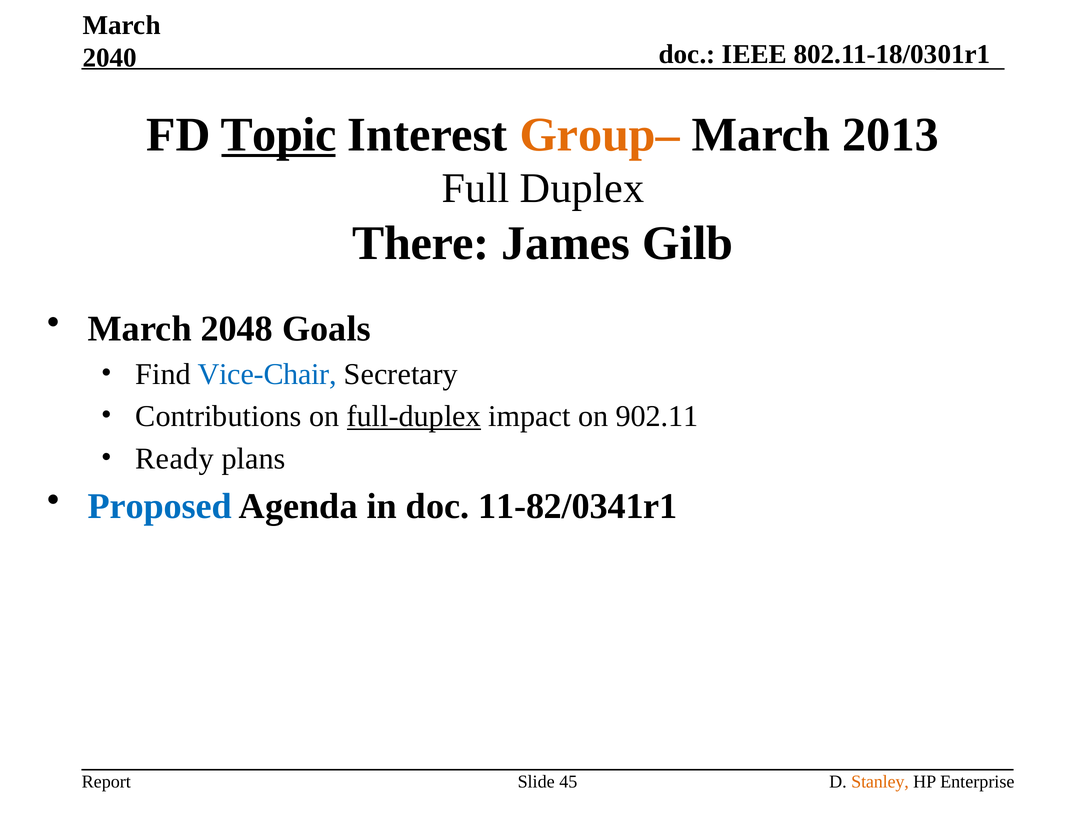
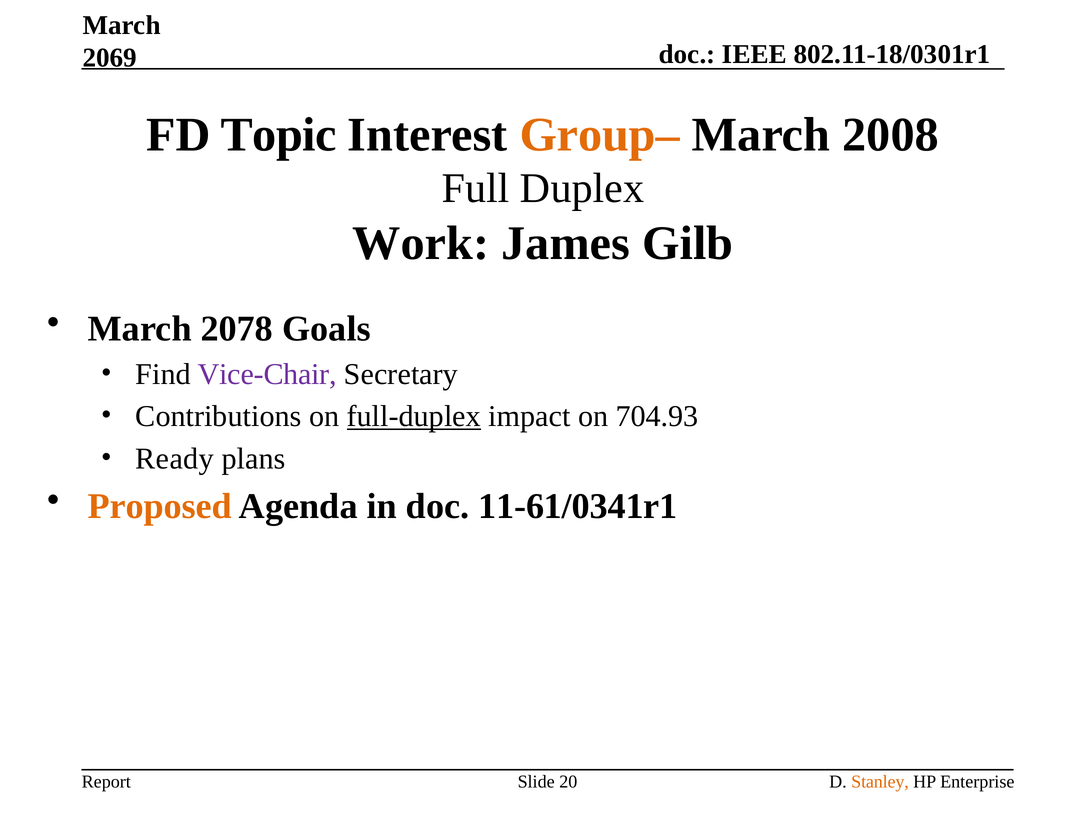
2040: 2040 -> 2069
Topic underline: present -> none
2013: 2013 -> 2008
There: There -> Work
2048: 2048 -> 2078
Vice-Chair colour: blue -> purple
902.11: 902.11 -> 704.93
Proposed colour: blue -> orange
11-82/0341r1: 11-82/0341r1 -> 11-61/0341r1
45: 45 -> 20
